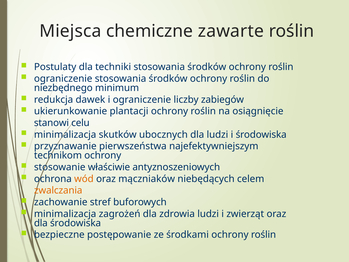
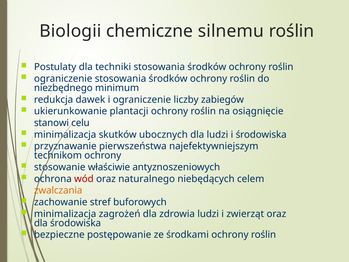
Miejsca: Miejsca -> Biologii
zawarte: zawarte -> silnemu
wód colour: orange -> red
mączniaków: mączniaków -> naturalnego
